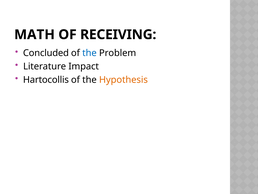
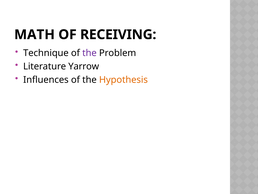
Concluded: Concluded -> Technique
the at (89, 53) colour: blue -> purple
Impact: Impact -> Yarrow
Hartocollis: Hartocollis -> Influences
